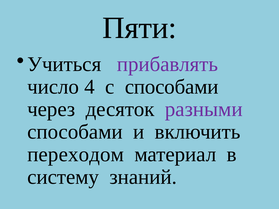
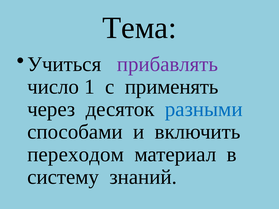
Пяти: Пяти -> Тема
4: 4 -> 1
с способами: способами -> применять
разными colour: purple -> blue
